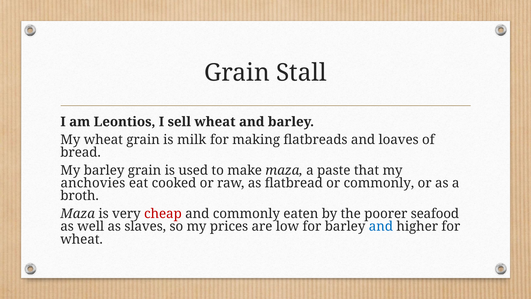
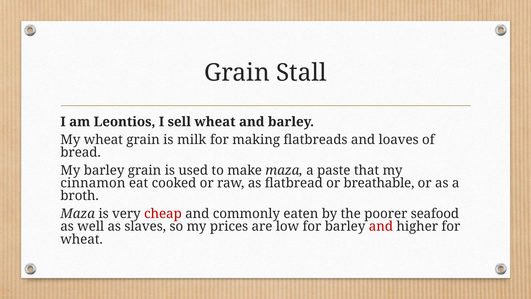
anchovies: anchovies -> cinnamon
or commonly: commonly -> breathable
and at (381, 226) colour: blue -> red
